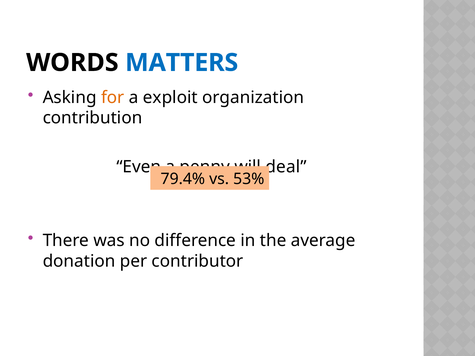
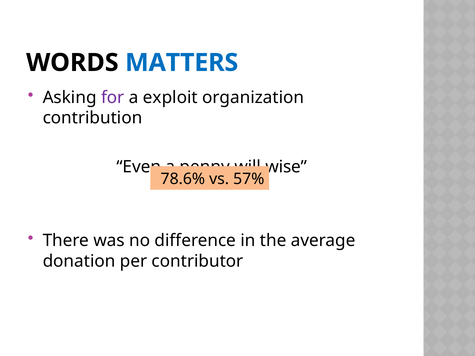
for colour: orange -> purple
deal: deal -> wise
79.4%: 79.4% -> 78.6%
53%: 53% -> 57%
